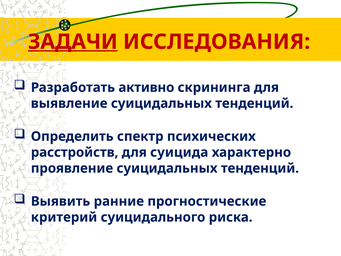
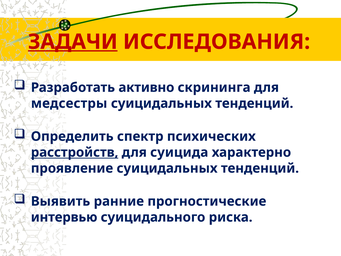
выявление: выявление -> медсестры
расстройств underline: none -> present
критерий: критерий -> интервью
